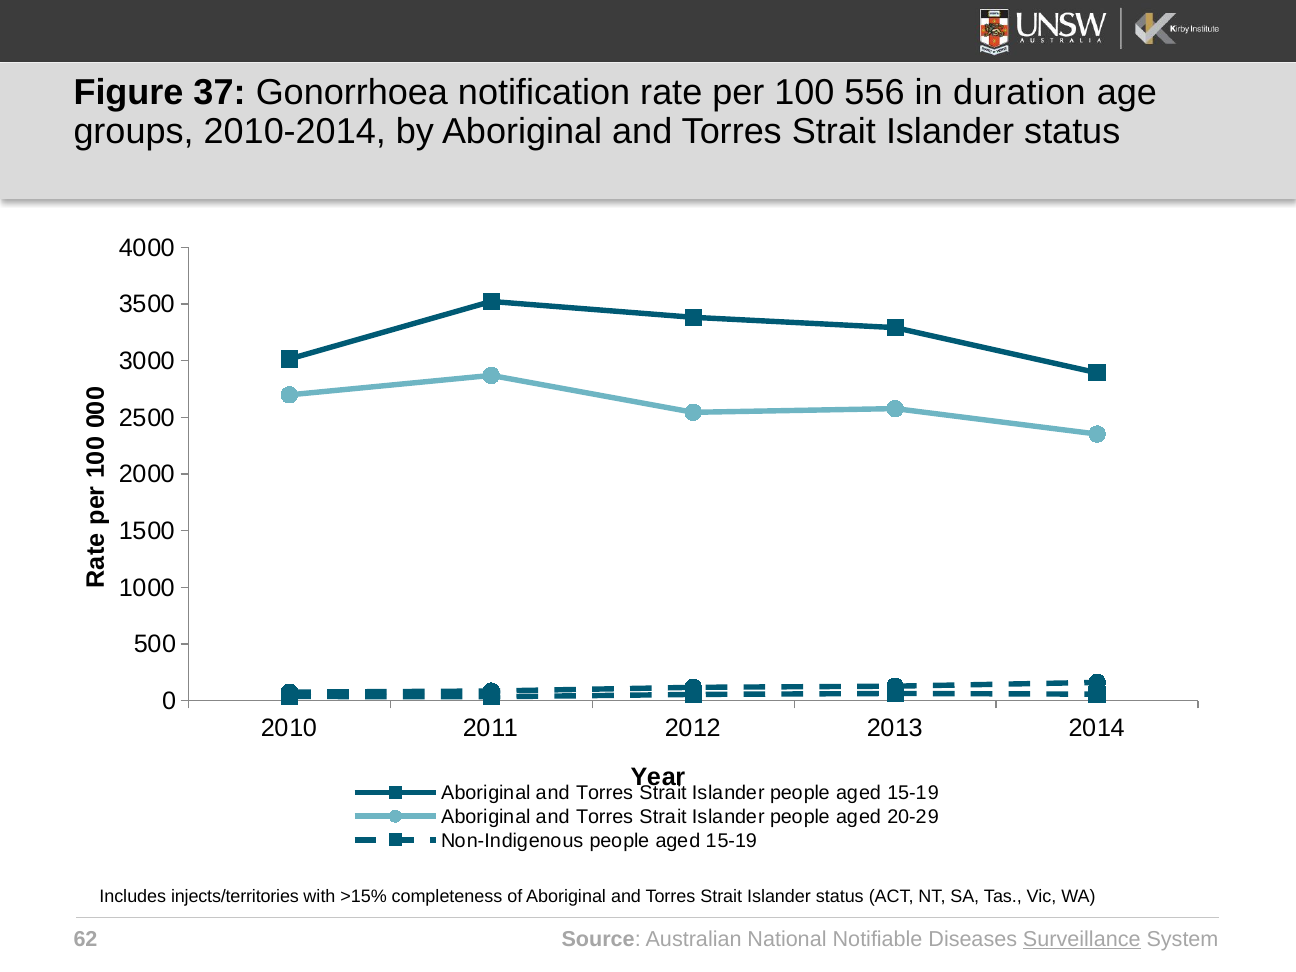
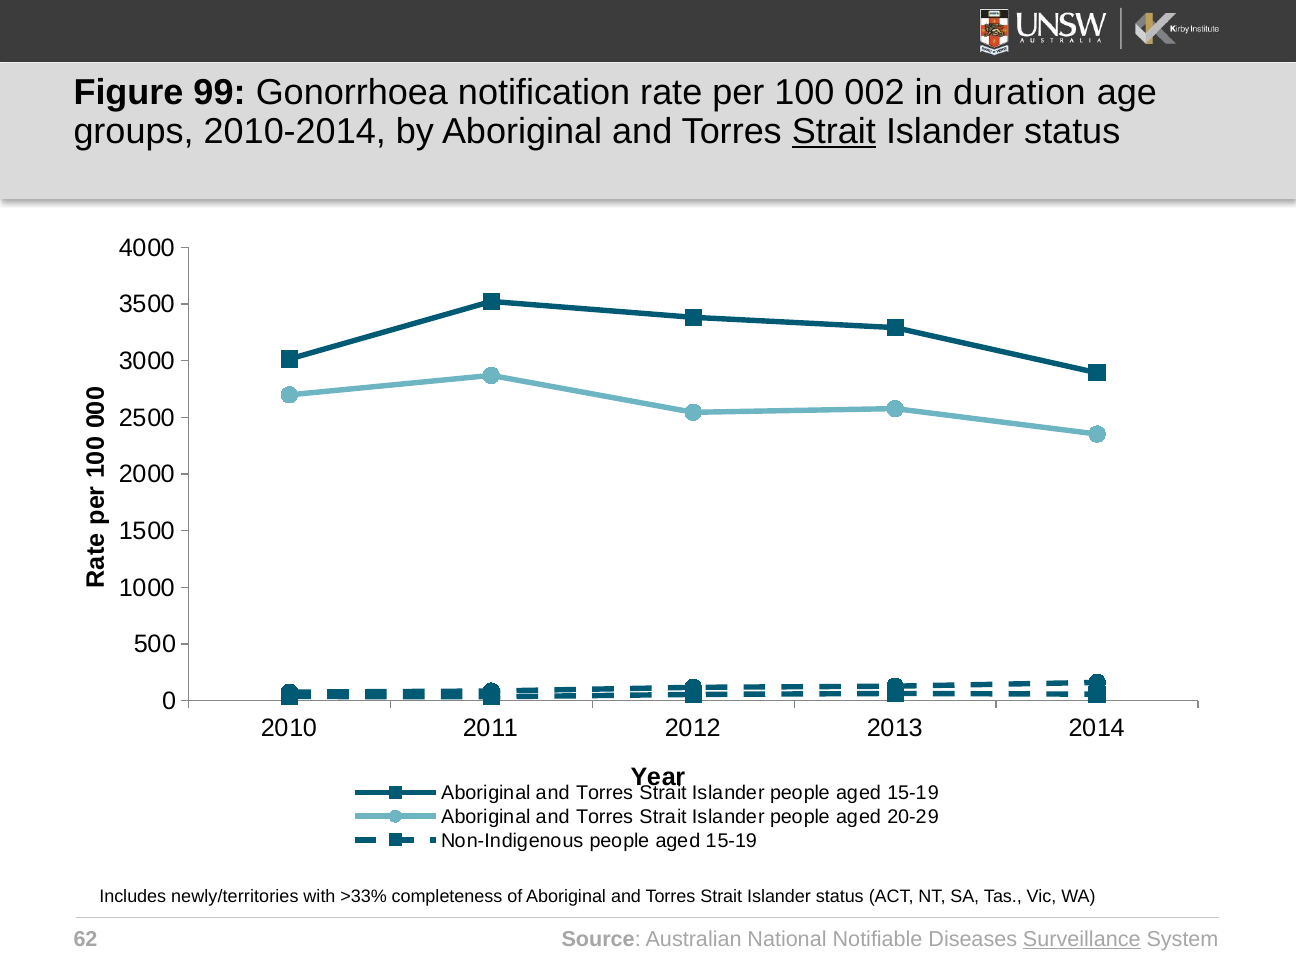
37: 37 -> 99
556: 556 -> 002
Strait at (834, 131) underline: none -> present
injects/territories: injects/territories -> newly/territories
>15%: >15% -> >33%
